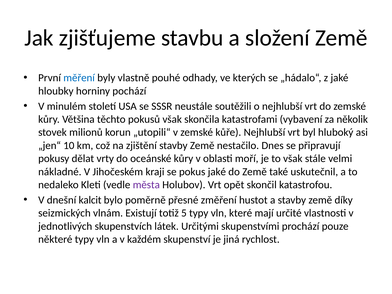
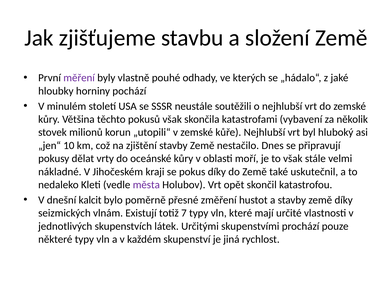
měření colour: blue -> purple
pokus jaké: jaké -> díky
5: 5 -> 7
